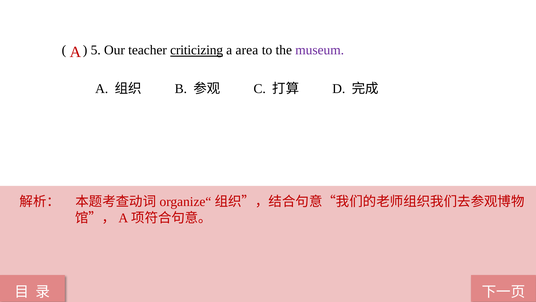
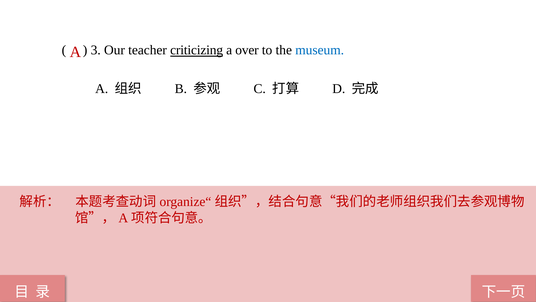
5: 5 -> 3
area: area -> over
museum colour: purple -> blue
